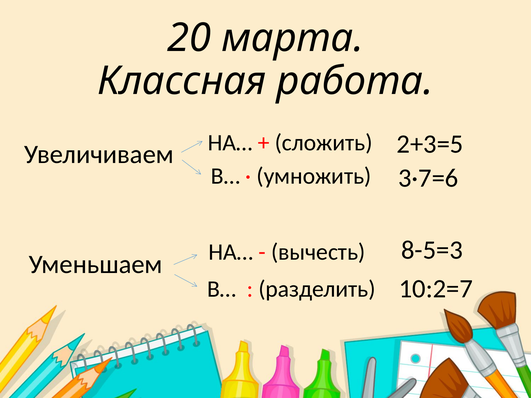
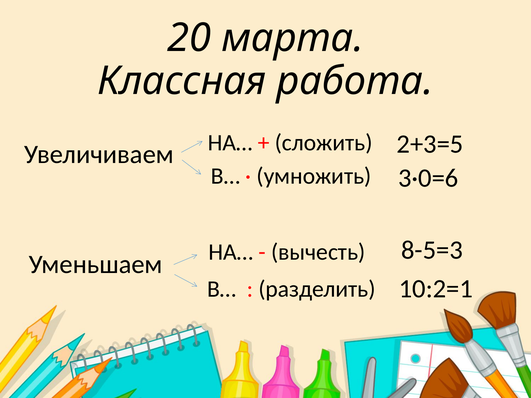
3·7=6: 3·7=6 -> 3·0=6
10:2=7: 10:2=7 -> 10:2=1
